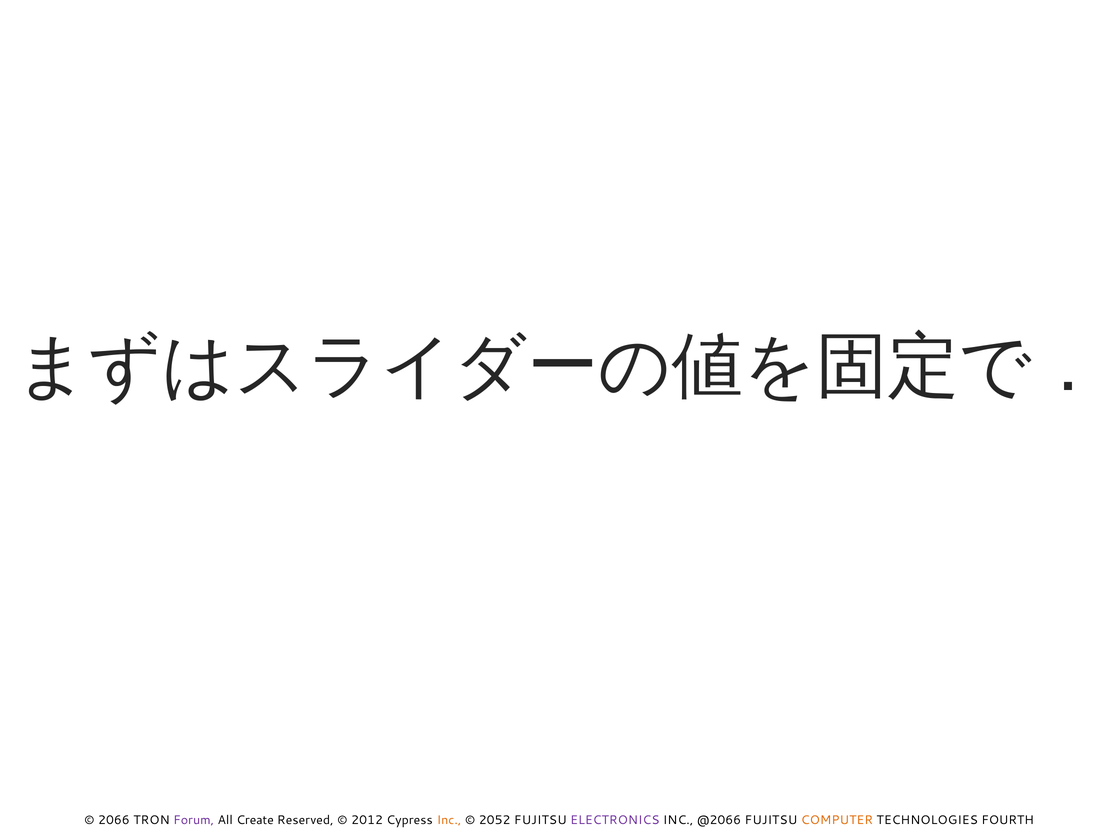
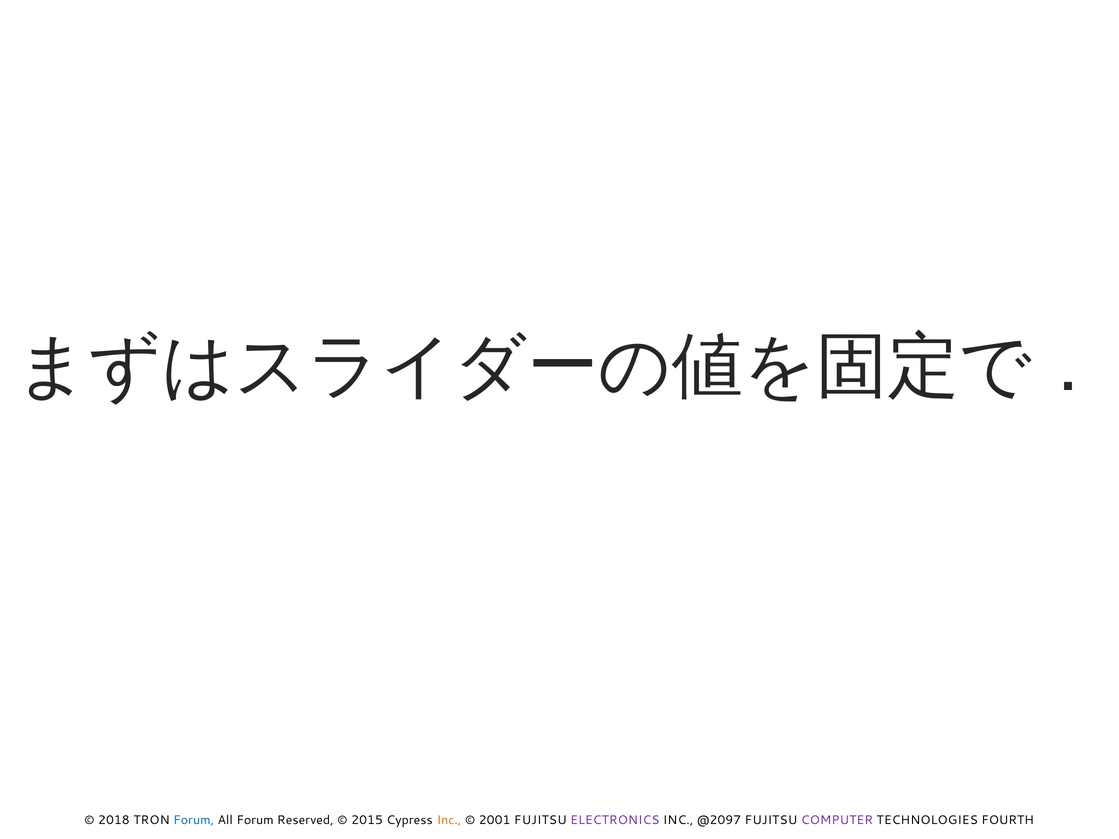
2066: 2066 -> 2018
Forum at (194, 821) colour: purple -> blue
All Create: Create -> Forum
2012: 2012 -> 2015
2052: 2052 -> 2001
@2066: @2066 -> @2097
COMPUTER colour: orange -> purple
